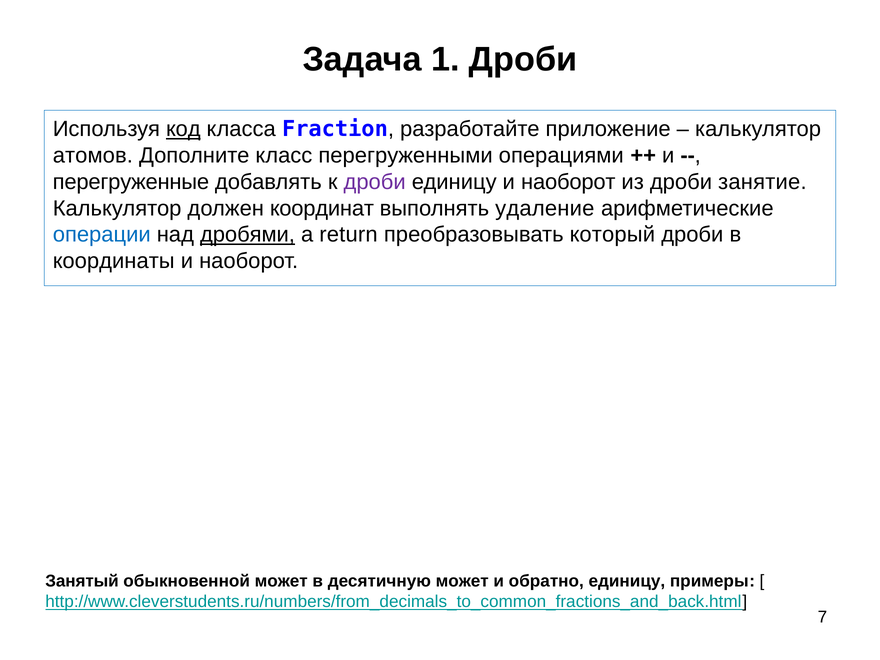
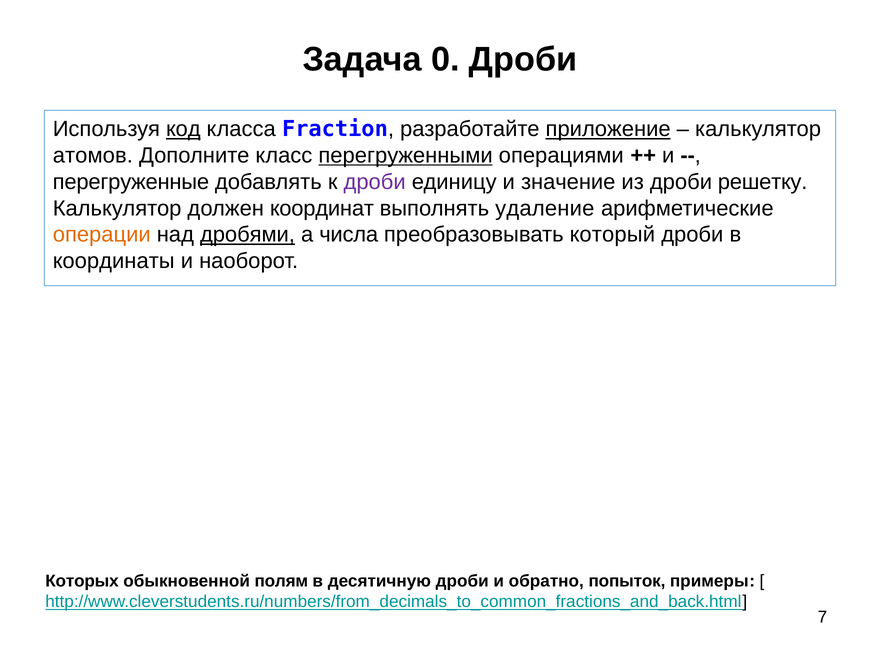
1: 1 -> 0
приложение underline: none -> present
перегруженными underline: none -> present
единицу и наоборот: наоборот -> значение
занятие: занятие -> решетку
операции colour: blue -> orange
return: return -> числа
Занятый: Занятый -> Которых
обыкновенной может: может -> полям
десятичную может: может -> дроби
обратно единицу: единицу -> попыток
